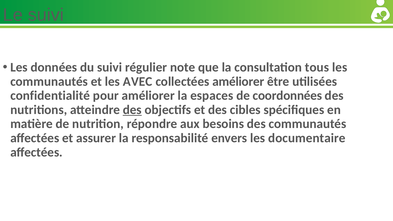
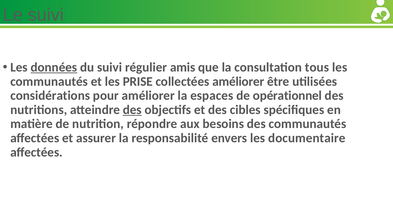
données underline: none -> present
note: note -> amis
AVEC: AVEC -> PRISE
confidentialité: confidentialité -> considérations
coordonnées: coordonnées -> opérationnel
